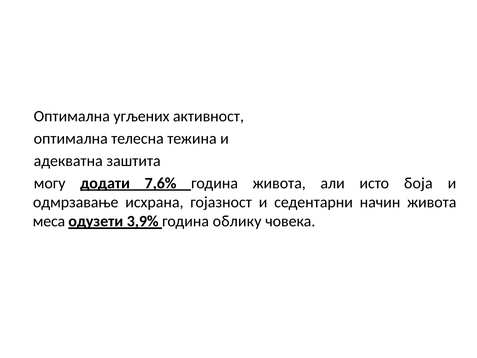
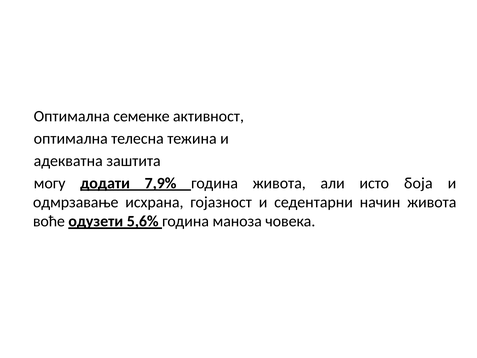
угљених: угљених -> семенке
7,6%: 7,6% -> 7,9%
меса: меса -> воће
3,9%: 3,9% -> 5,6%
облику: облику -> маноза
